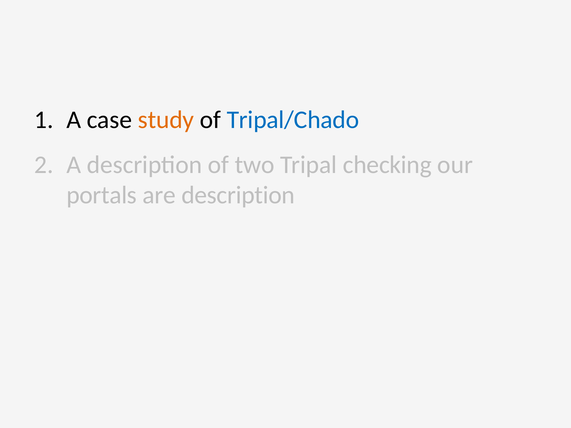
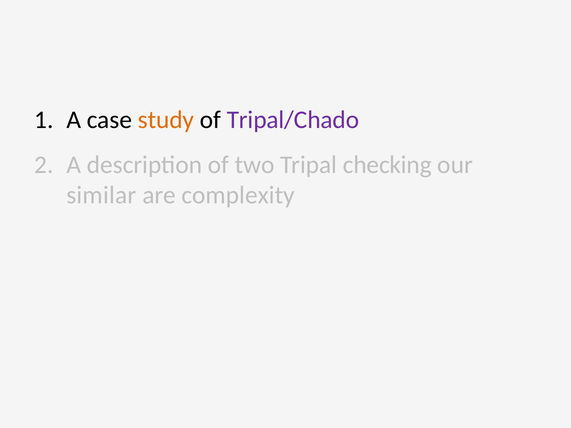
Tripal/Chado colour: blue -> purple
portals: portals -> similar
are description: description -> complexity
